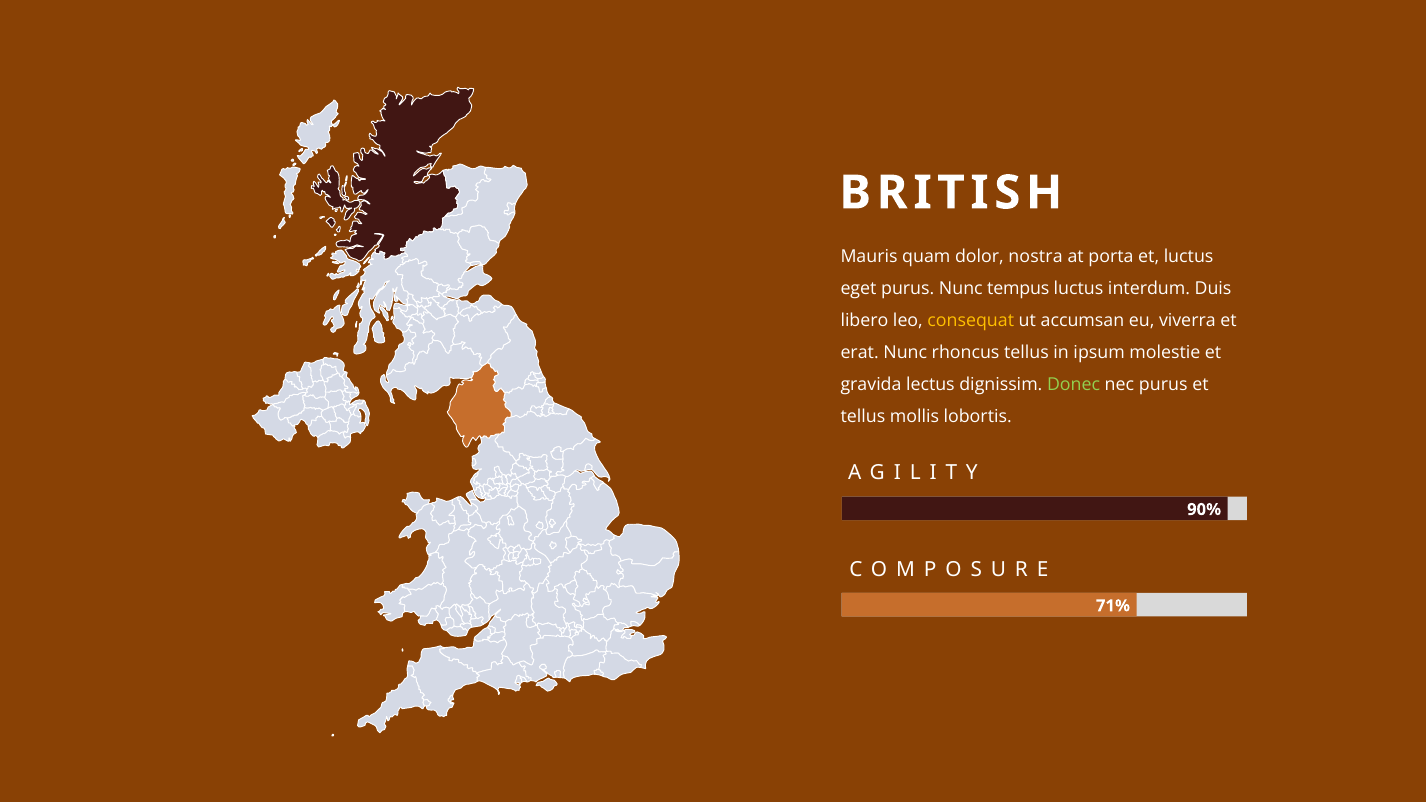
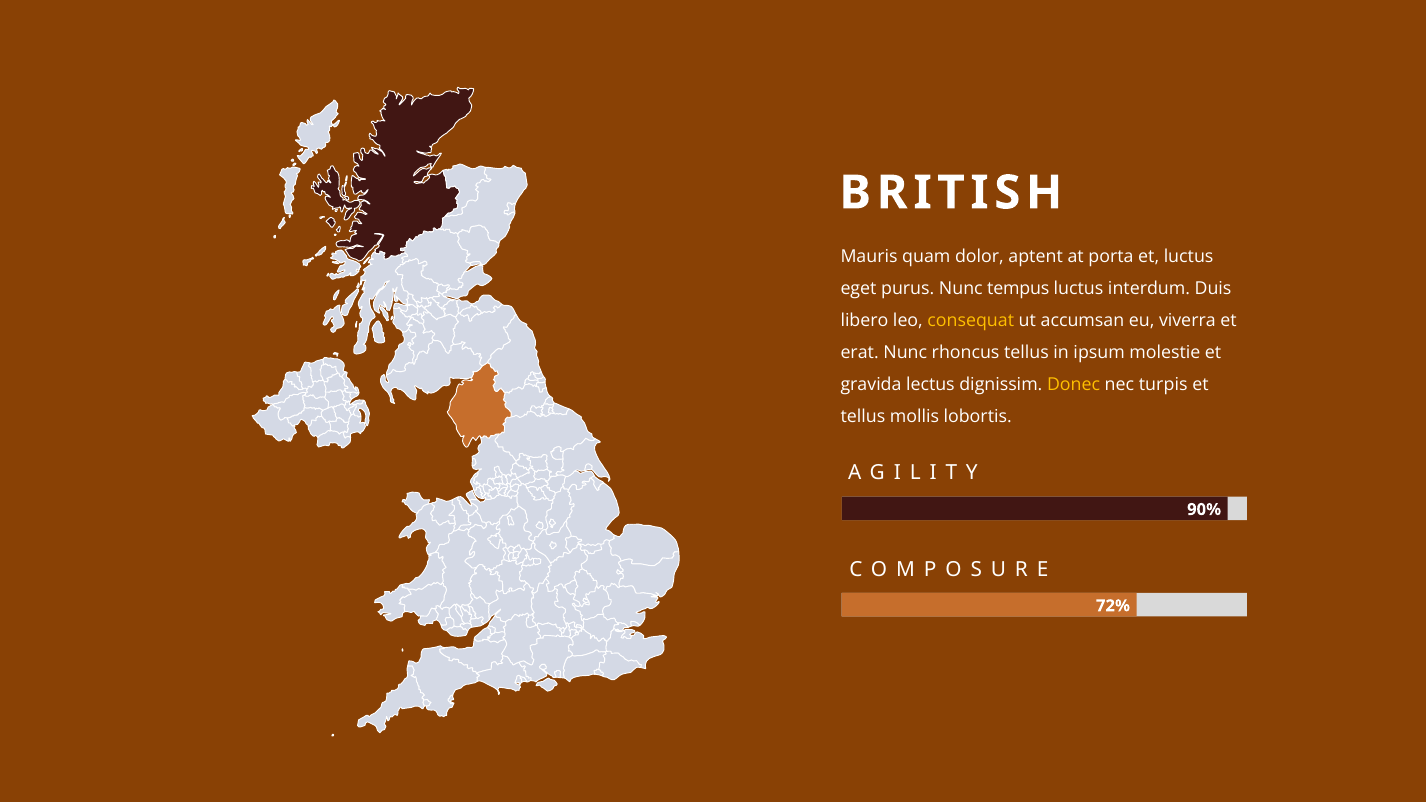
nostra: nostra -> aptent
Donec colour: light green -> yellow
nec purus: purus -> turpis
71%: 71% -> 72%
